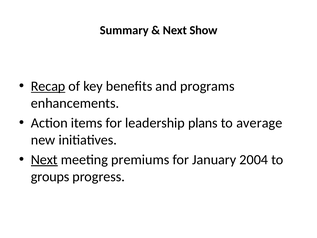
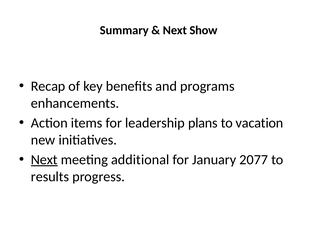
Recap underline: present -> none
average: average -> vacation
premiums: premiums -> additional
2004: 2004 -> 2077
groups: groups -> results
